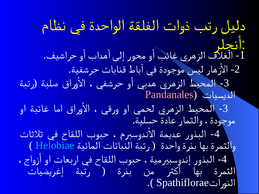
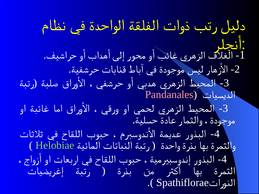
Helobiae colour: light blue -> light green
